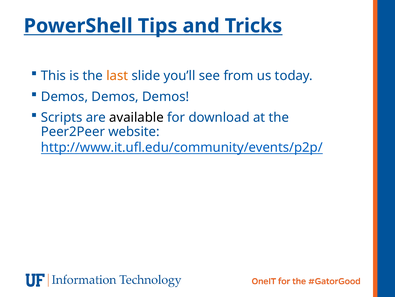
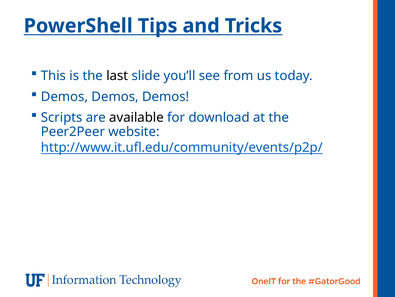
last colour: orange -> black
